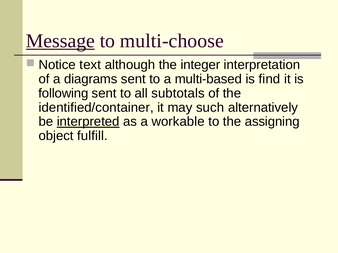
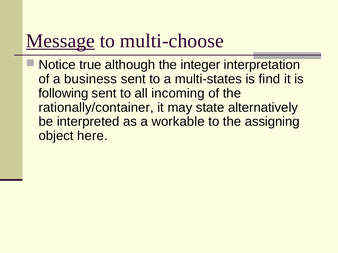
text: text -> true
diagrams: diagrams -> business
multi-based: multi-based -> multi-states
subtotals: subtotals -> incoming
identified/container: identified/container -> rationally/container
such: such -> state
interpreted underline: present -> none
fulfill: fulfill -> here
